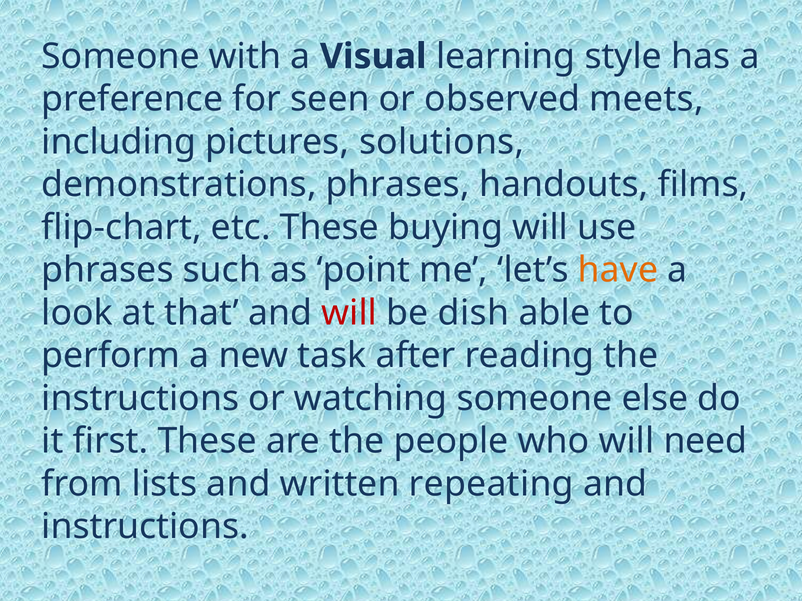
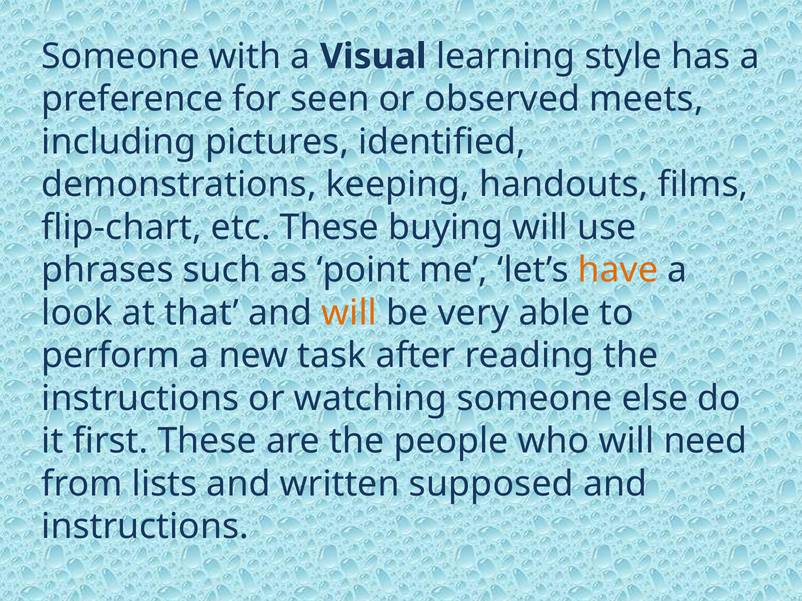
solutions: solutions -> identified
demonstrations phrases: phrases -> keeping
will at (349, 313) colour: red -> orange
dish: dish -> very
repeating: repeating -> supposed
